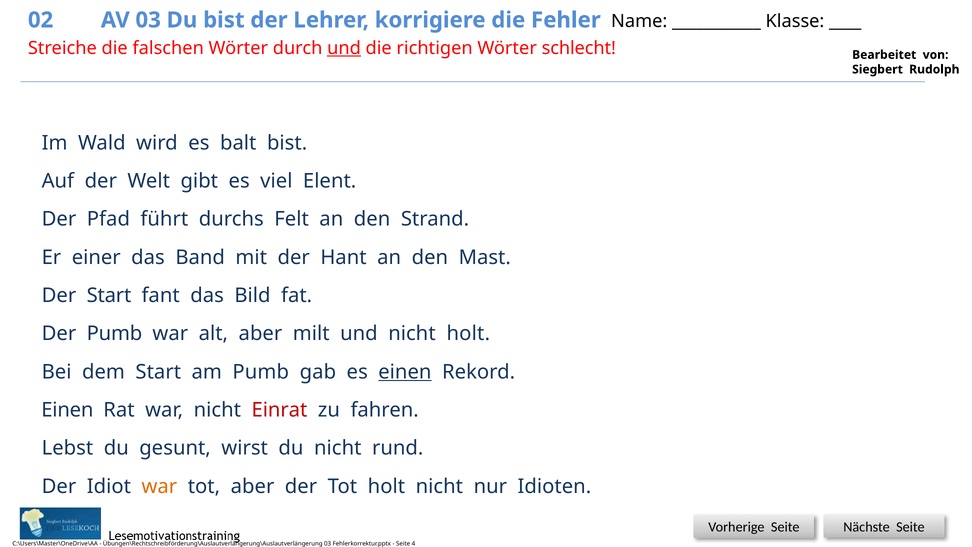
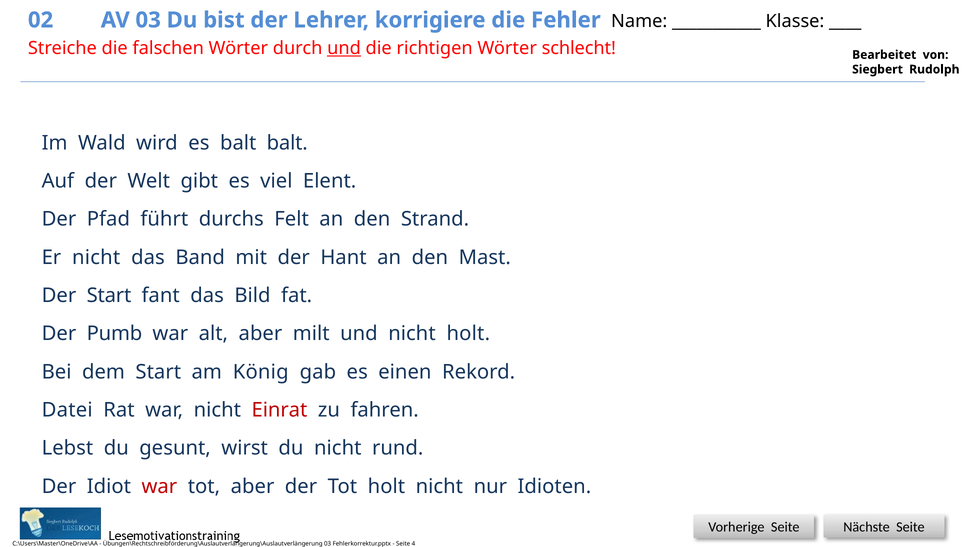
balt bist: bist -> balt
Er einer: einer -> nicht
am Pumb: Pumb -> König
einen at (405, 372) underline: present -> none
Einen at (67, 410): Einen -> Datei
war at (159, 486) colour: orange -> red
